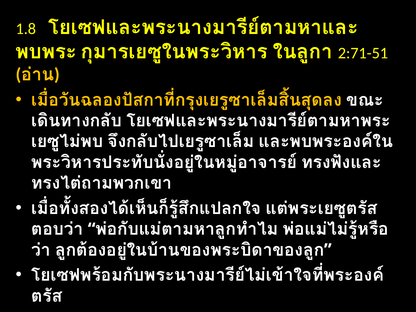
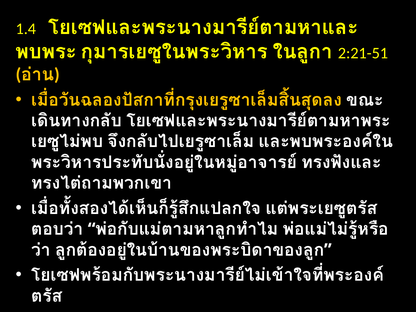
1.8: 1.8 -> 1.4
2:71-51: 2:71-51 -> 2:21-51
